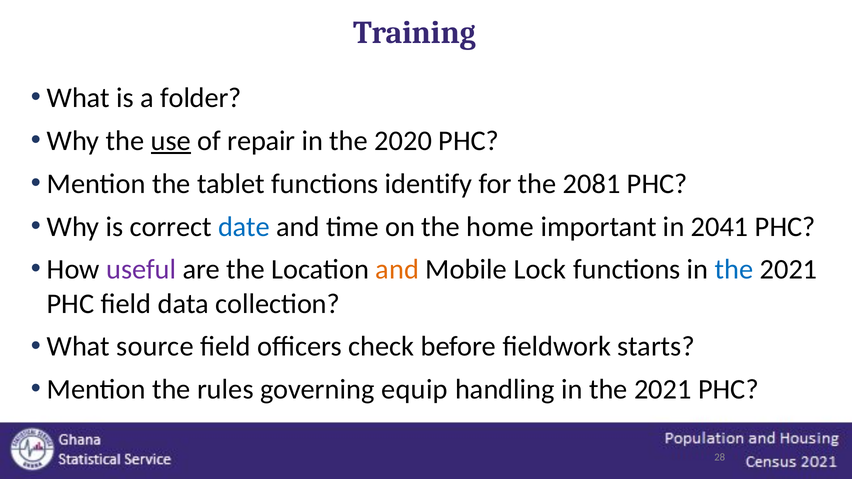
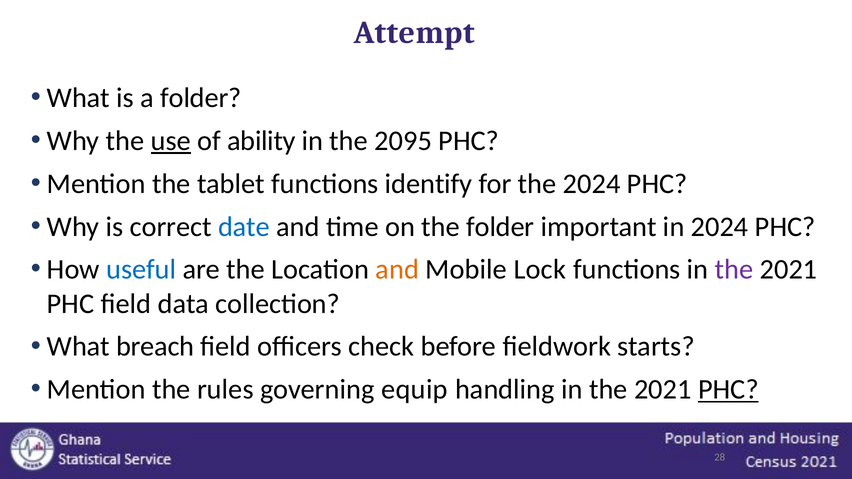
Training: Training -> Attempt
repair: repair -> ability
2020: 2020 -> 2095
the 2081: 2081 -> 2024
the home: home -> folder
in 2041: 2041 -> 2024
useful colour: purple -> blue
the at (734, 270) colour: blue -> purple
source: source -> breach
PHC at (728, 390) underline: none -> present
